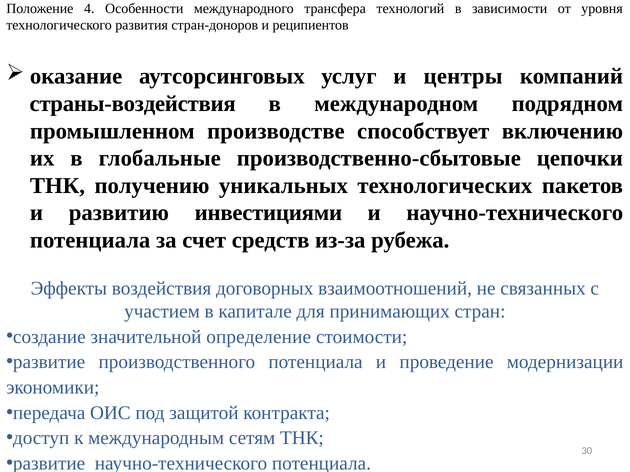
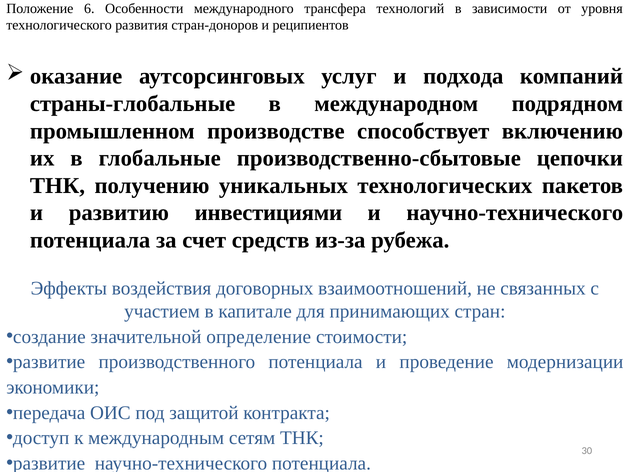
4: 4 -> 6
центры: центры -> подхода
страны-воздействия: страны-воздействия -> страны-глобальные
